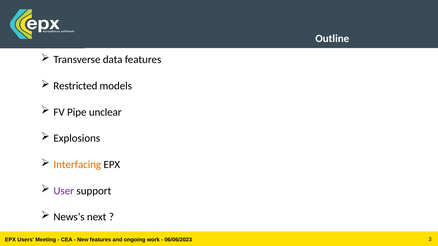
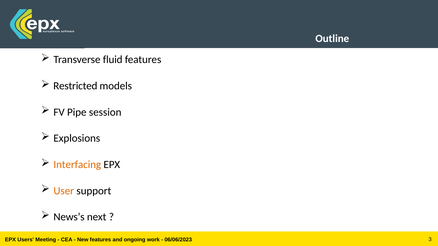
data: data -> fluid
unclear: unclear -> session
User colour: purple -> orange
